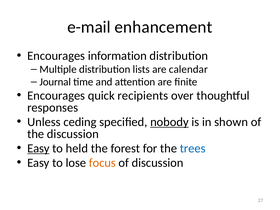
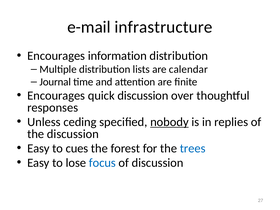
enhancement: enhancement -> infrastructure
quick recipients: recipients -> discussion
shown: shown -> replies
Easy at (38, 148) underline: present -> none
held: held -> cues
focus colour: orange -> blue
